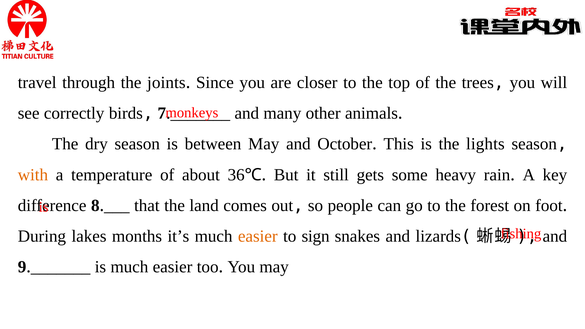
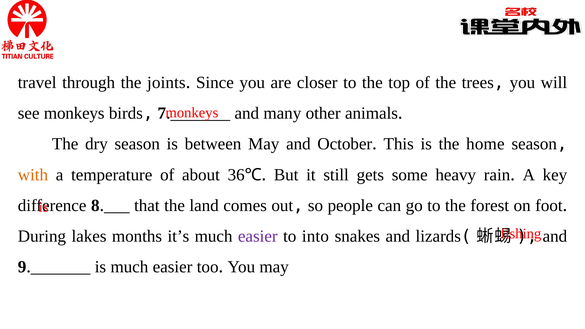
see correctly: correctly -> monkeys
lights: lights -> home
easier at (258, 236) colour: orange -> purple
sign: sign -> into
